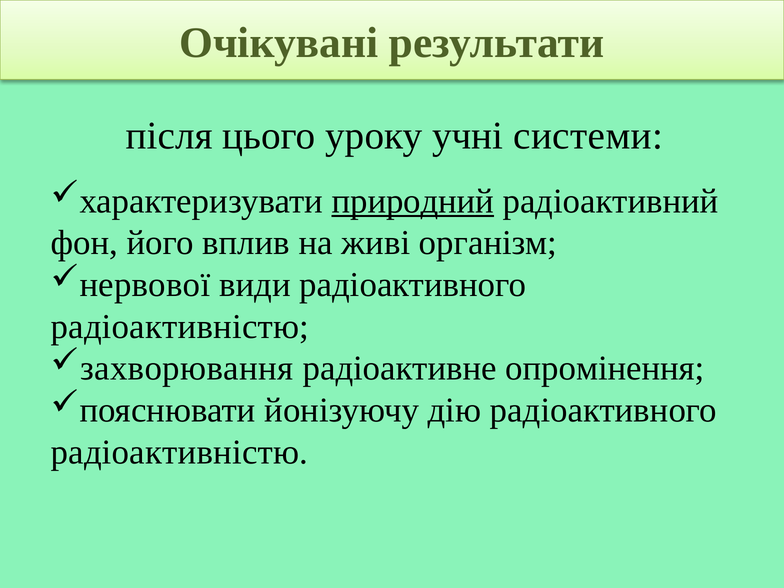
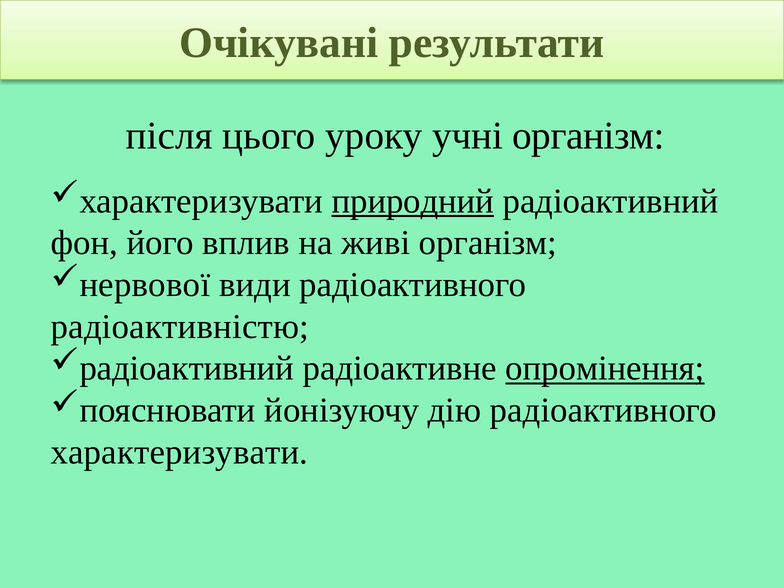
учні системи: системи -> організм
захворювання at (187, 368): захворювання -> радіоактивний
опромінення underline: none -> present
радіоактивністю at (179, 452): радіоактивністю -> характеризувати
